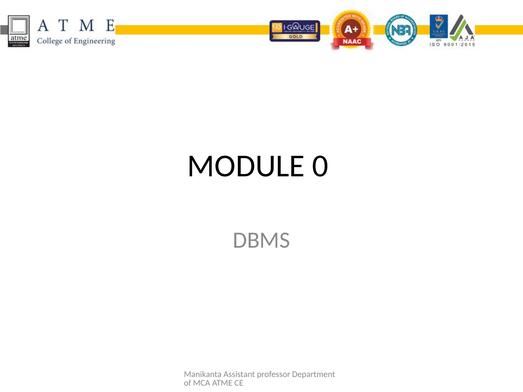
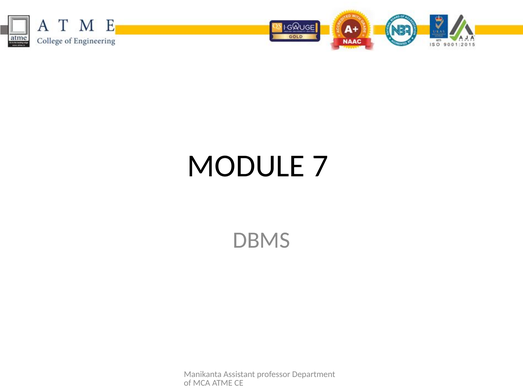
0: 0 -> 7
